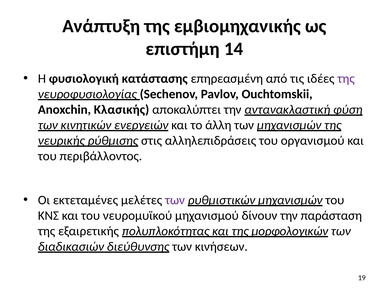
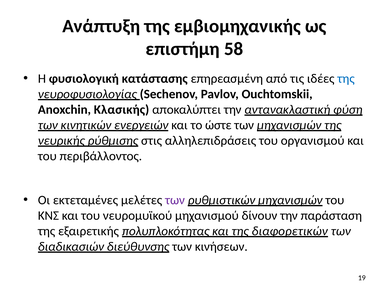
14: 14 -> 58
της at (346, 79) colour: purple -> blue
άλλη: άλλη -> ώστε
μορφολογικών: μορφολογικών -> διαφορετικών
